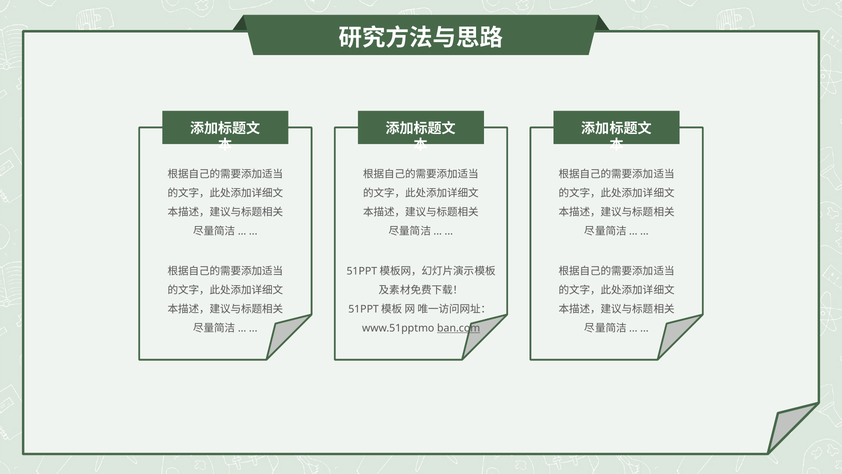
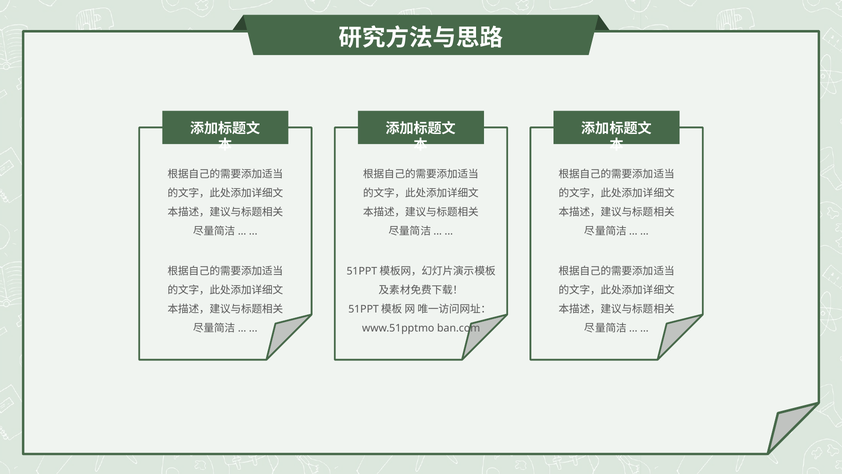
ban.com underline: present -> none
